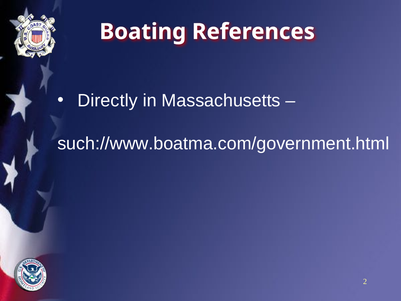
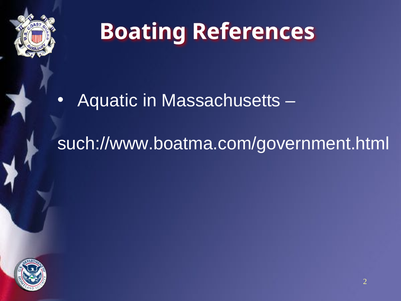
Directly: Directly -> Aquatic
